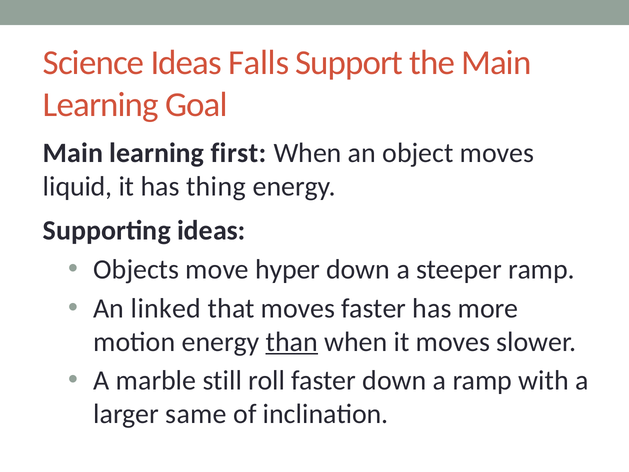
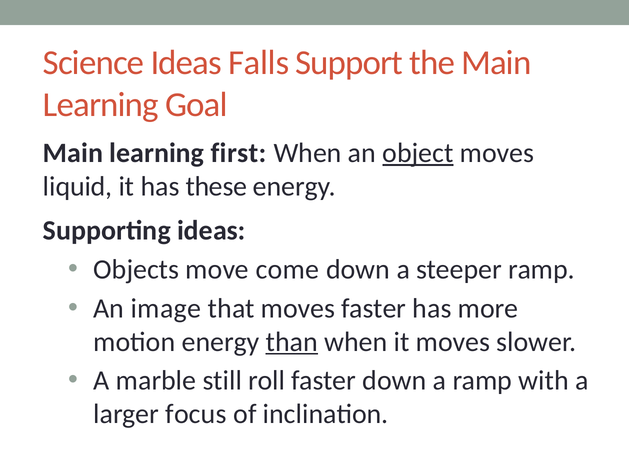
object underline: none -> present
thing: thing -> these
hyper: hyper -> come
linked: linked -> image
same: same -> focus
